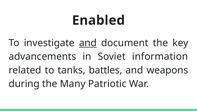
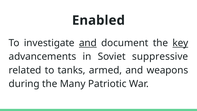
key underline: none -> present
information: information -> suppressive
battles: battles -> armed
